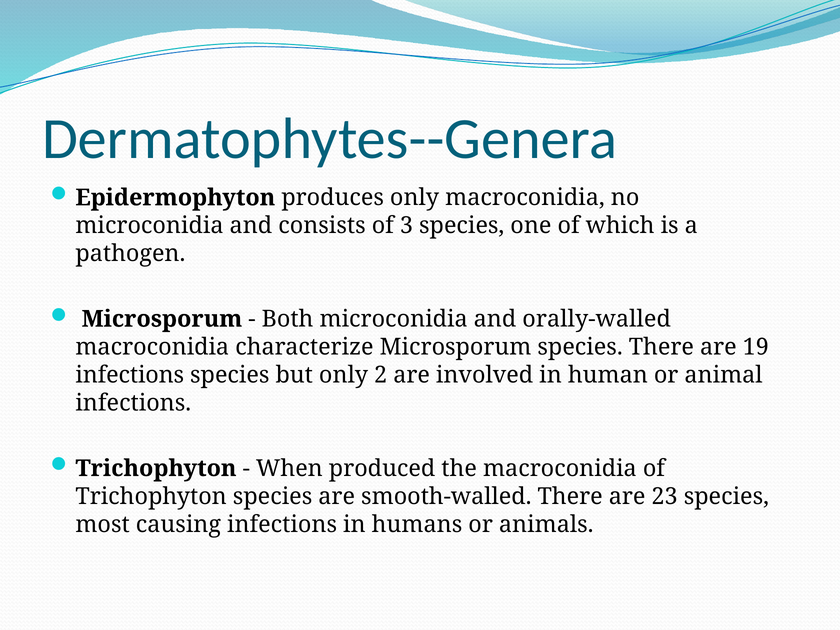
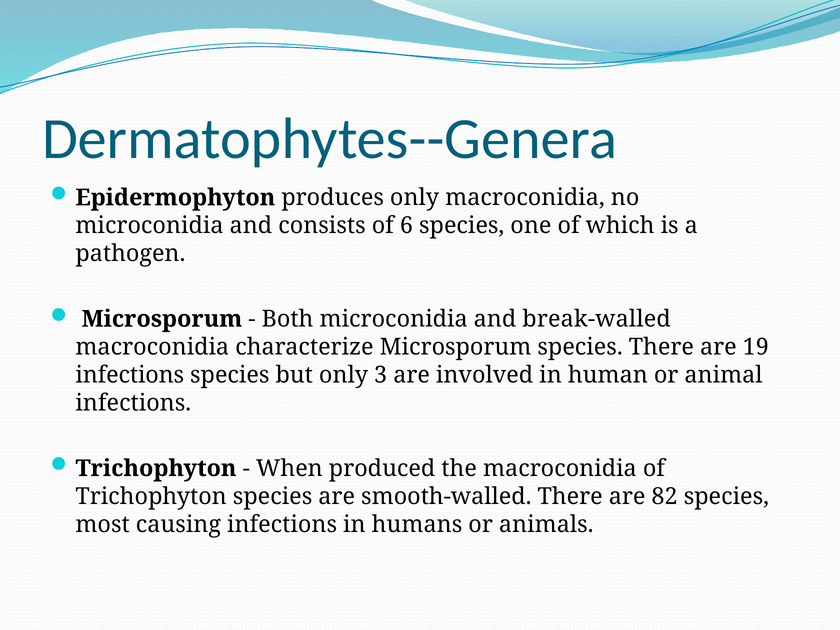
3: 3 -> 6
orally-walled: orally-walled -> break-walled
2: 2 -> 3
23: 23 -> 82
